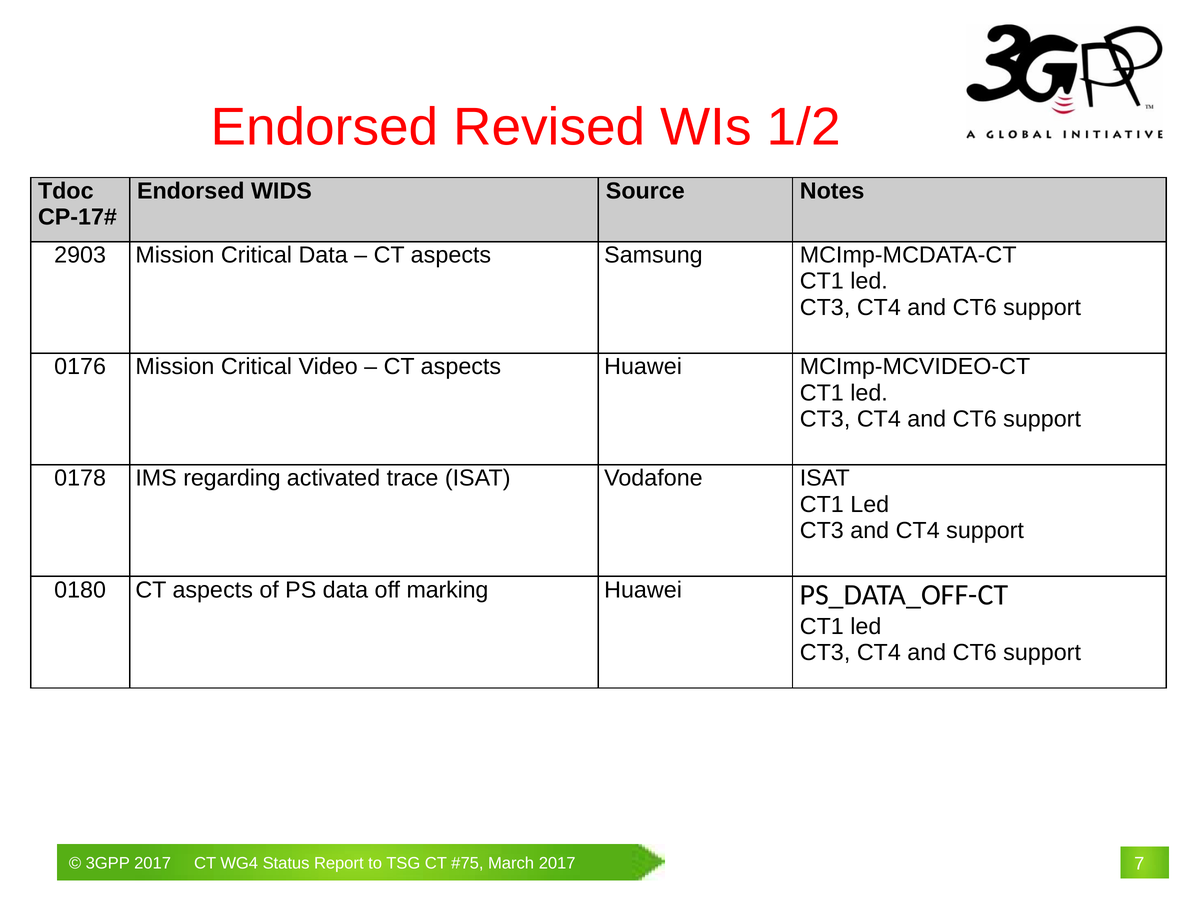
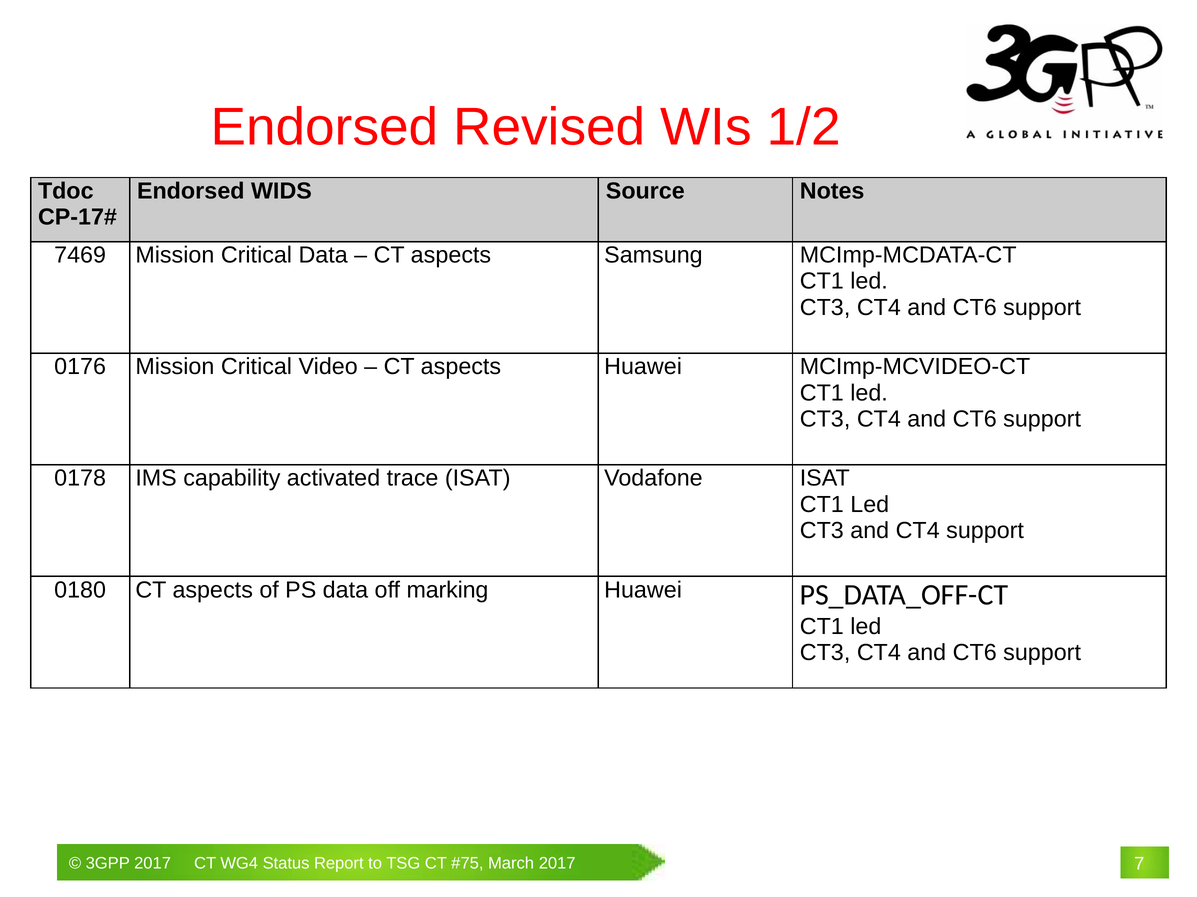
2903: 2903 -> 7469
regarding: regarding -> capability
